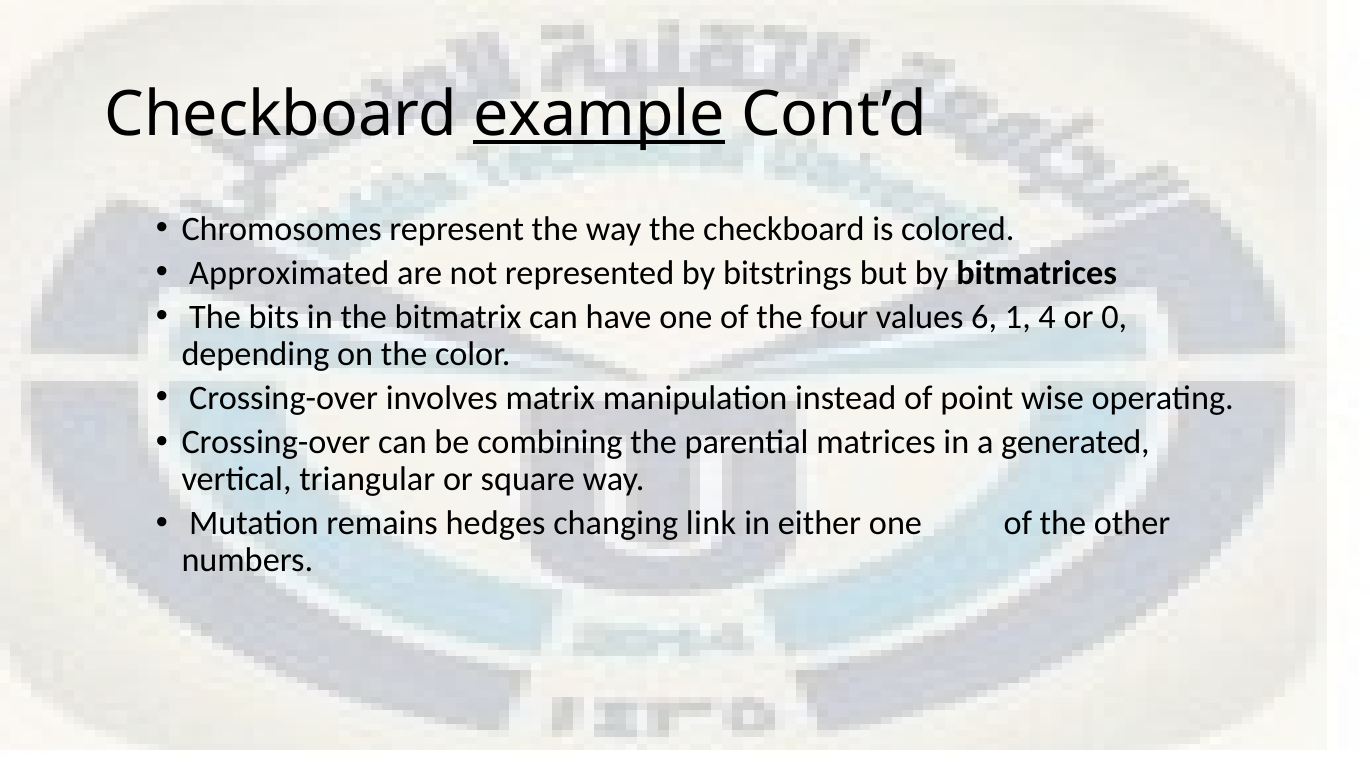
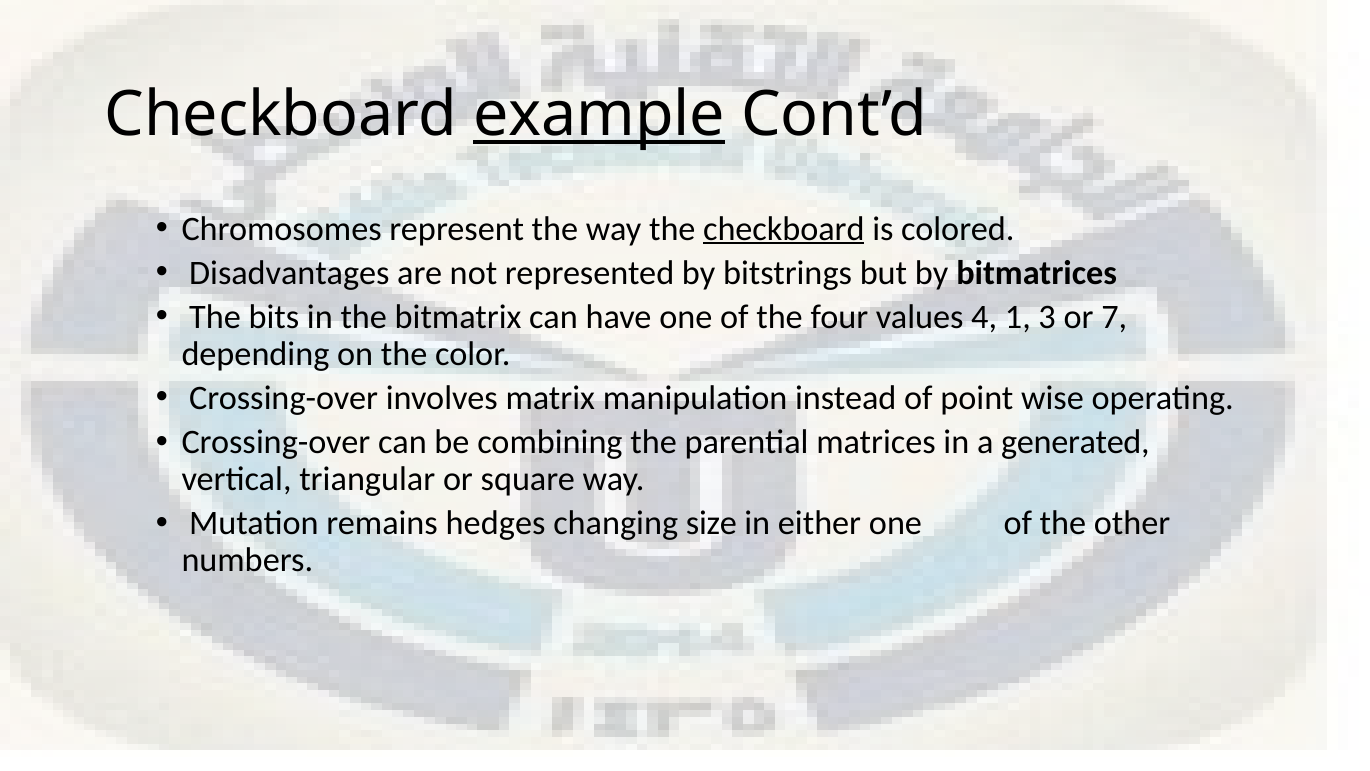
checkboard at (784, 229) underline: none -> present
Approximated: Approximated -> Disadvantages
6: 6 -> 4
4: 4 -> 3
0: 0 -> 7
link: link -> size
